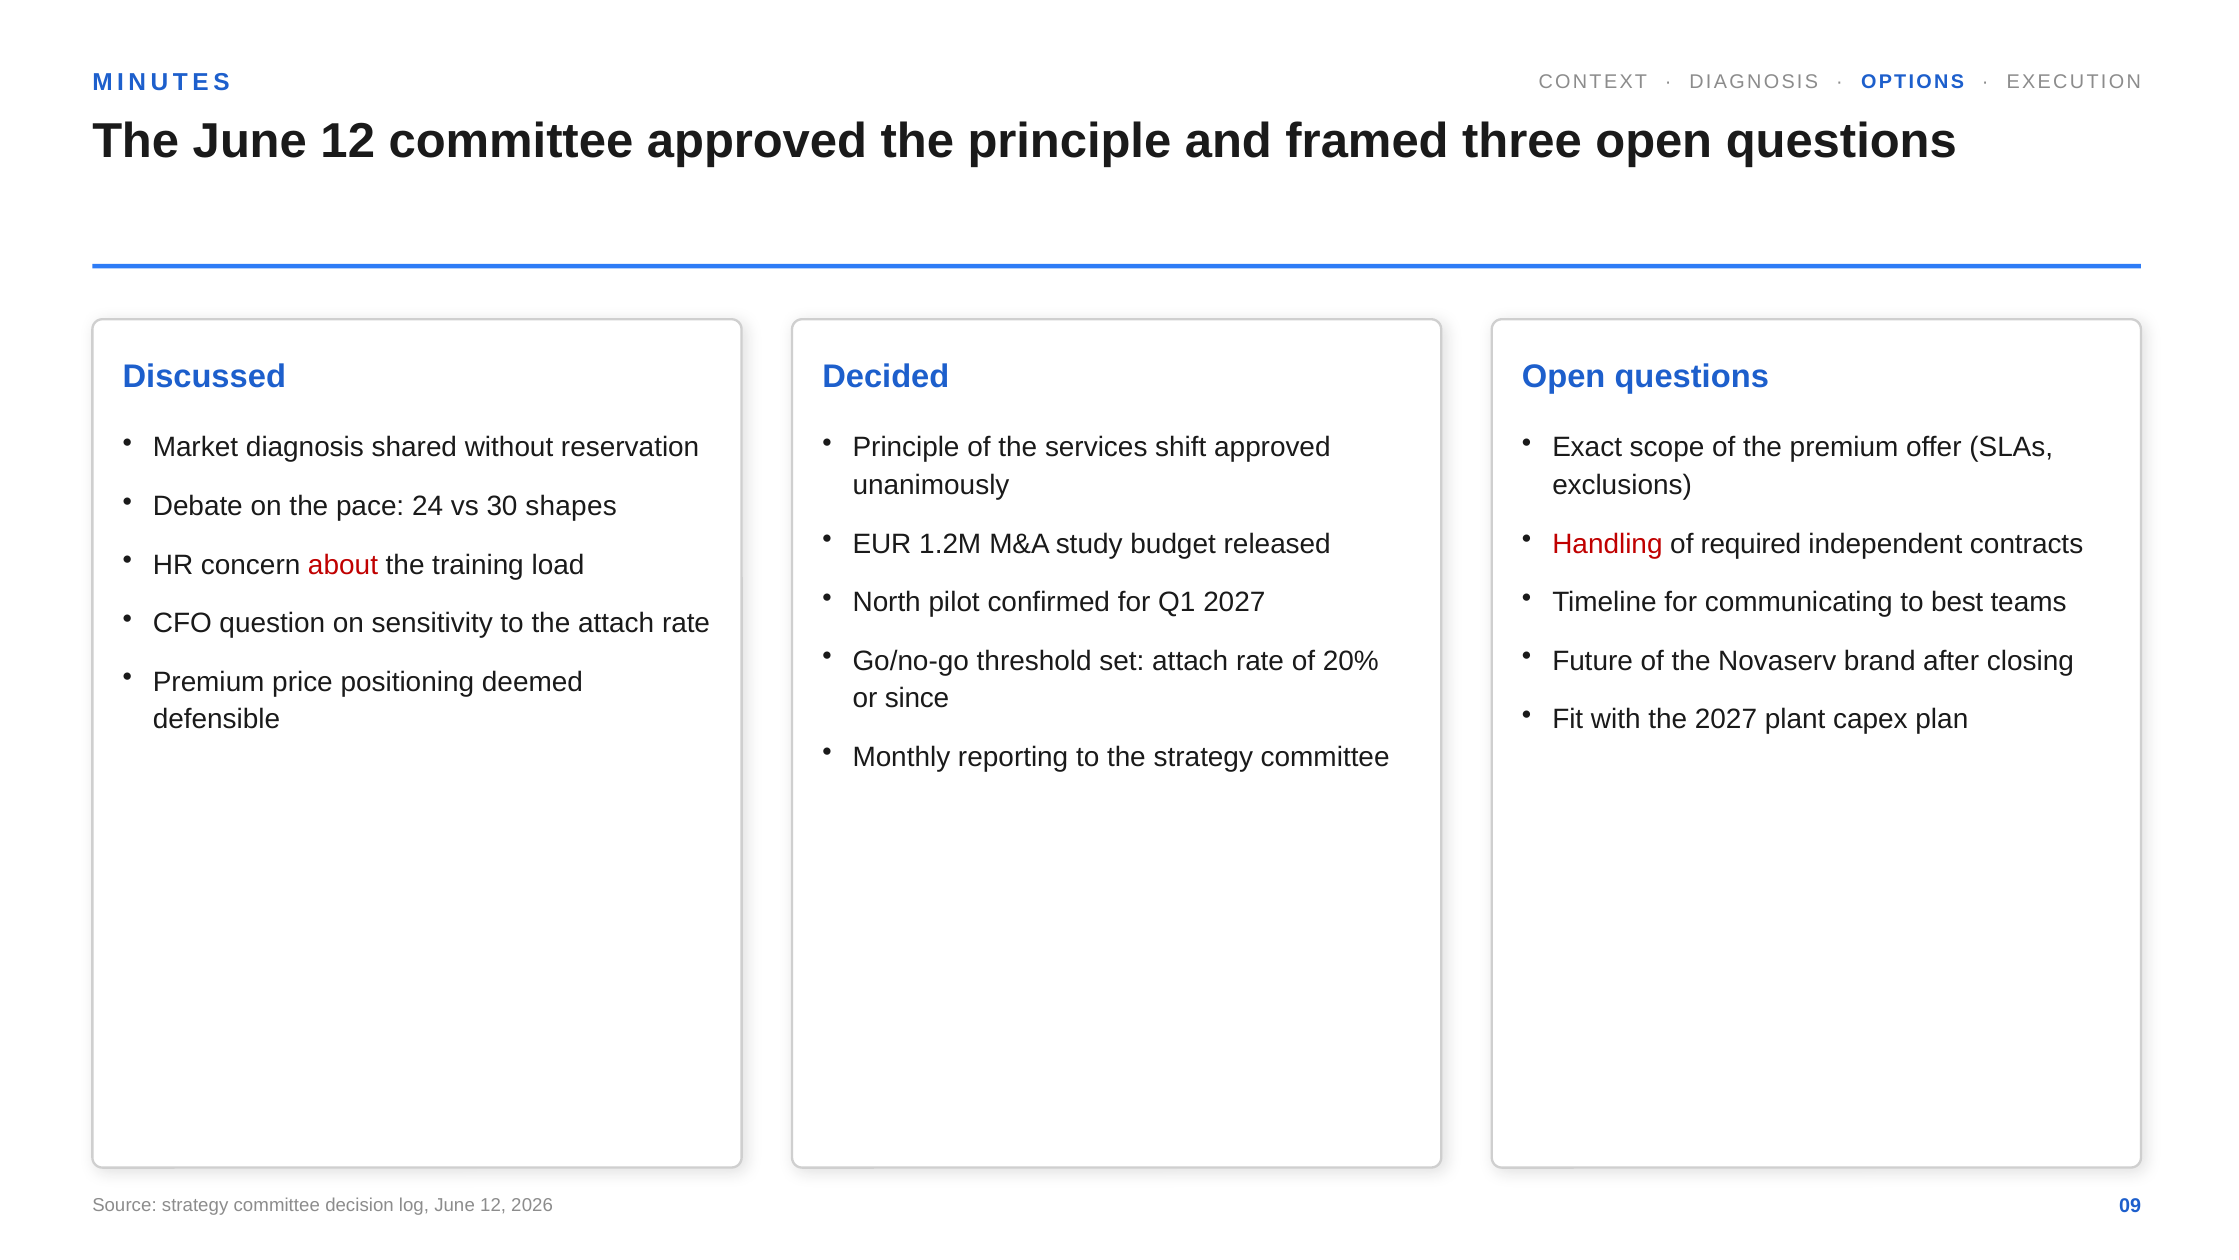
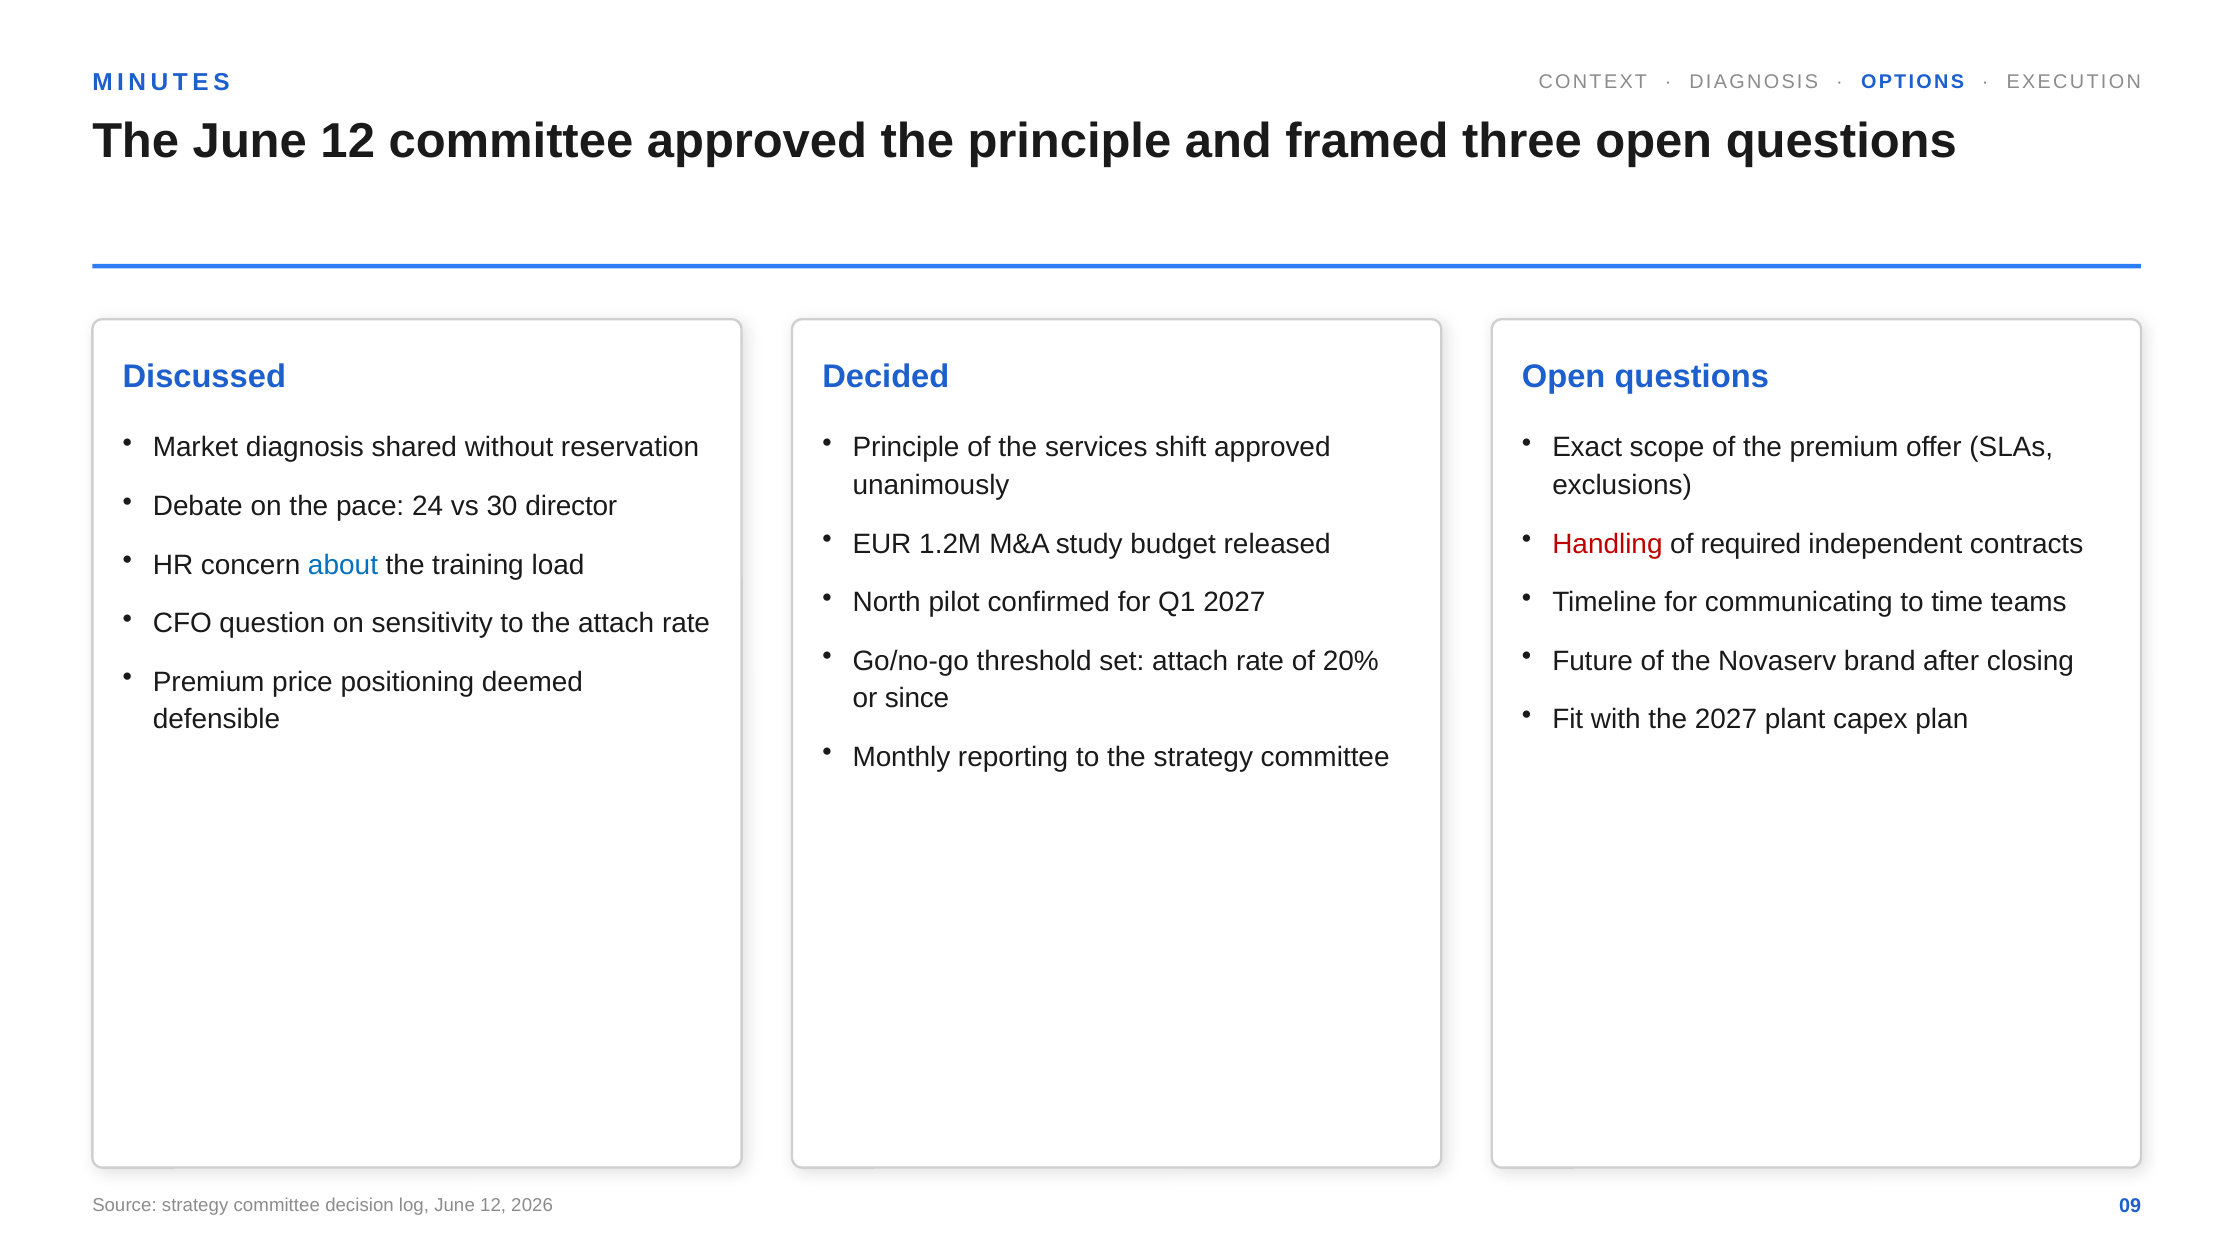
shapes: shapes -> director
about colour: red -> blue
best: best -> time
